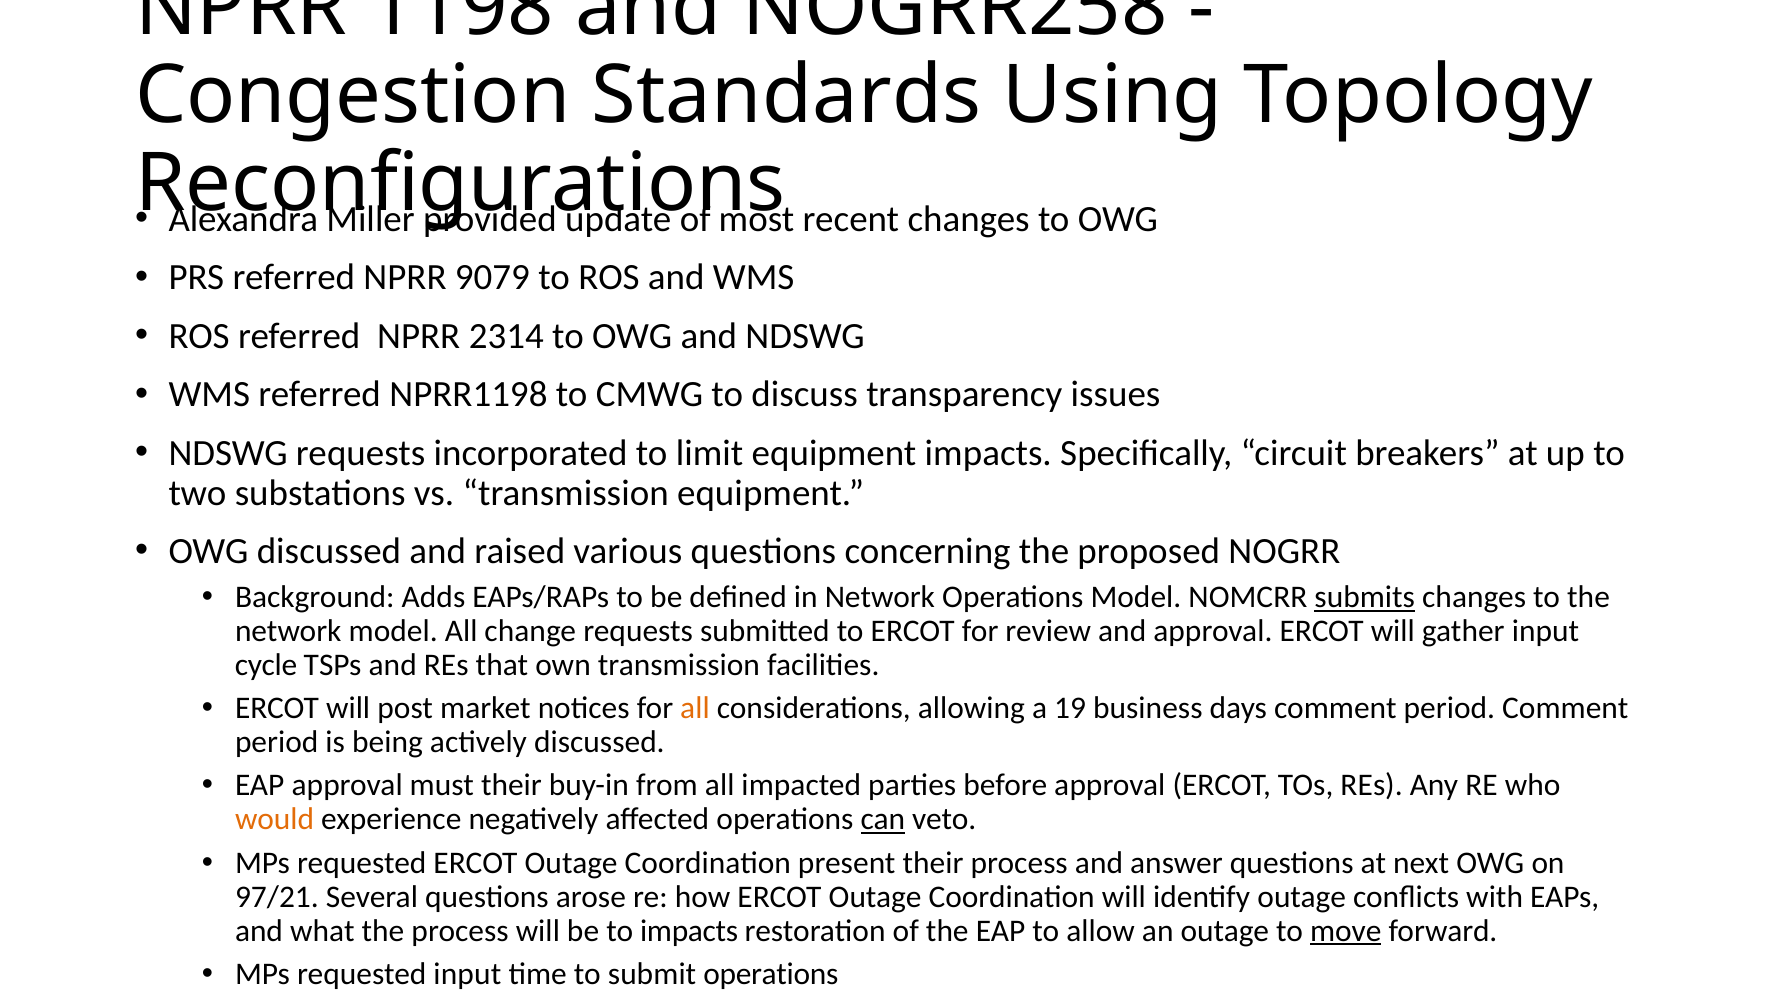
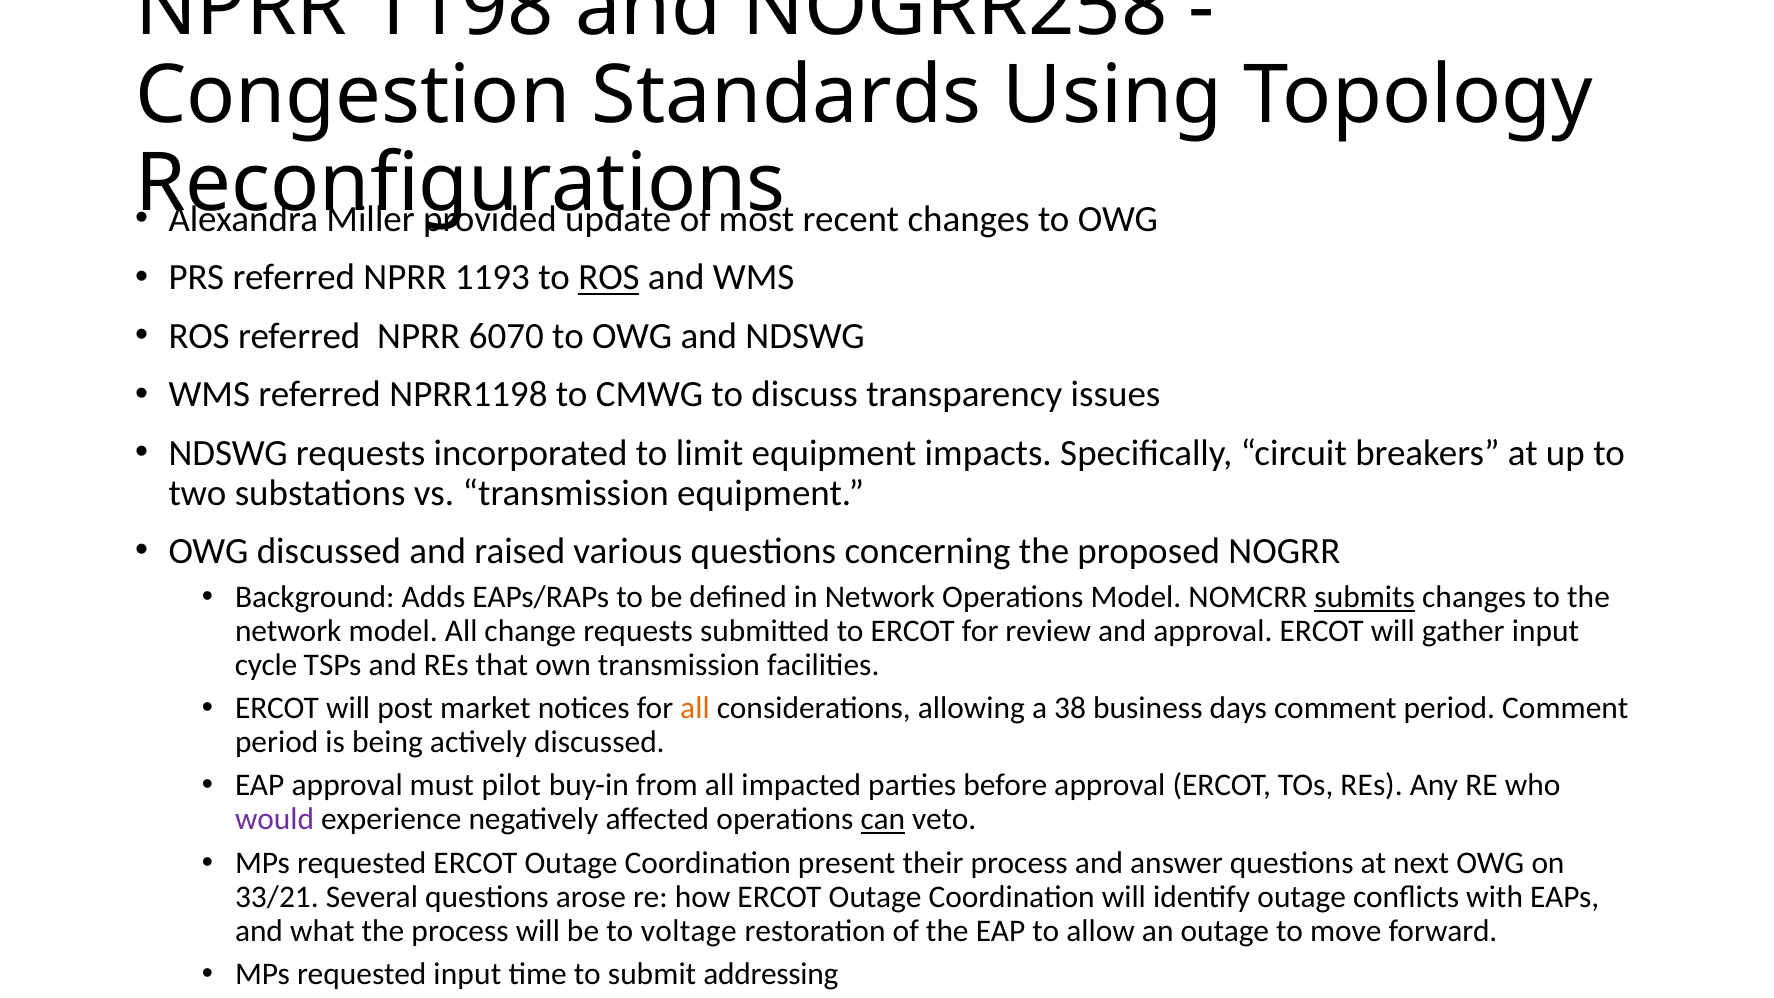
9079: 9079 -> 1193
ROS at (609, 278) underline: none -> present
2314: 2314 -> 6070
19: 19 -> 38
must their: their -> pilot
would colour: orange -> purple
97/21: 97/21 -> 33/21
to impacts: impacts -> voltage
move underline: present -> none
submit operations: operations -> addressing
